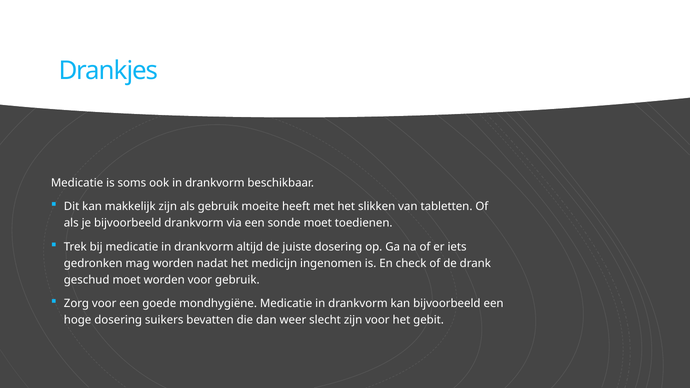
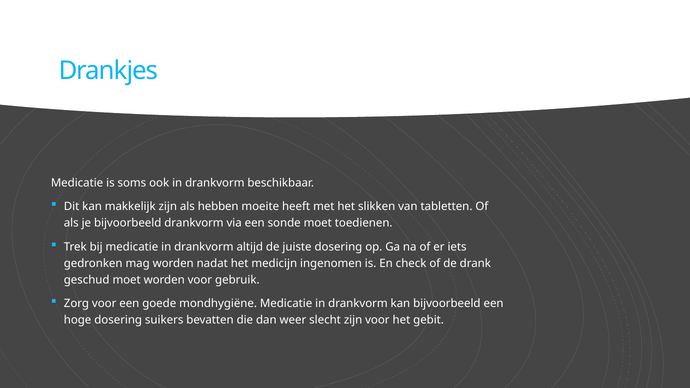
als gebruik: gebruik -> hebben
